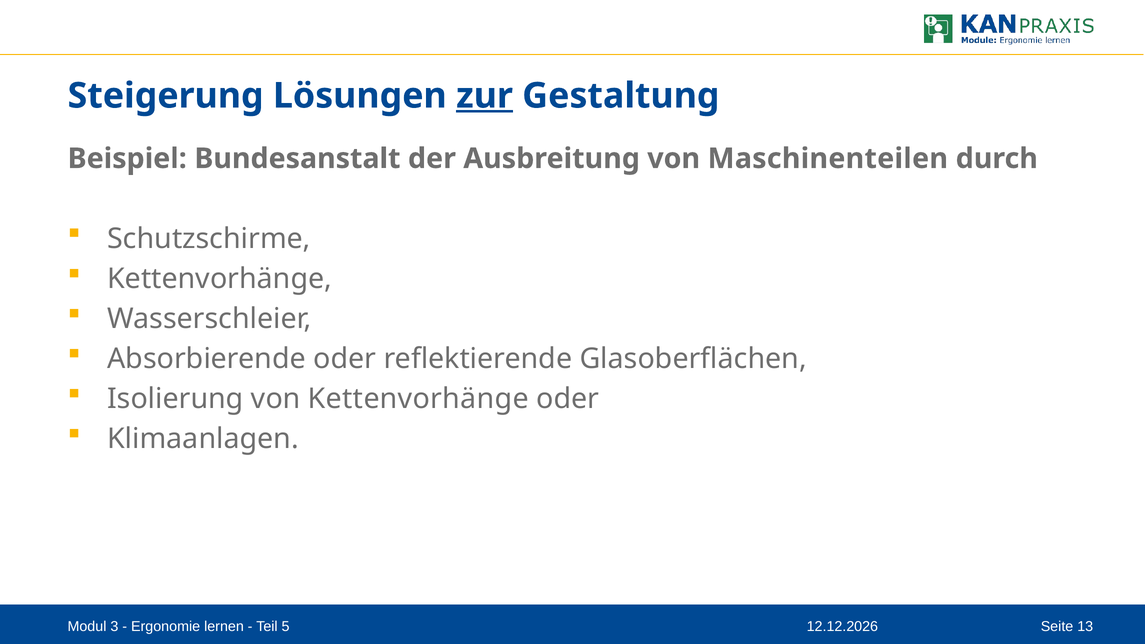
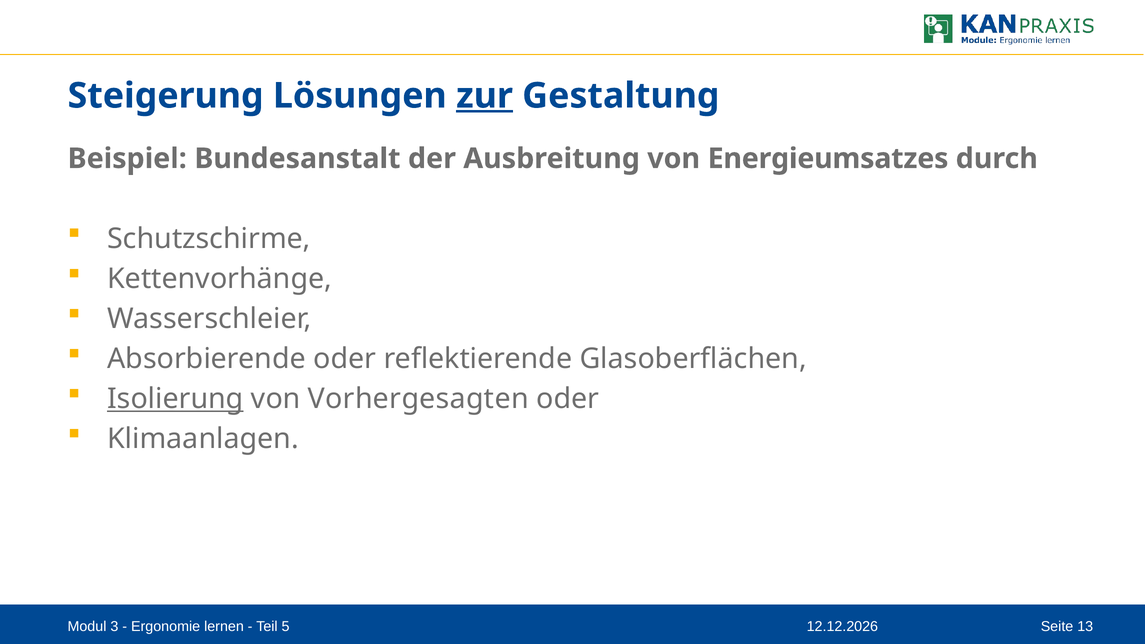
Maschinenteilen: Maschinenteilen -> Energieumsatzes
Isolierung underline: none -> present
von Kettenvorhänge: Kettenvorhänge -> Vorhergesagten
